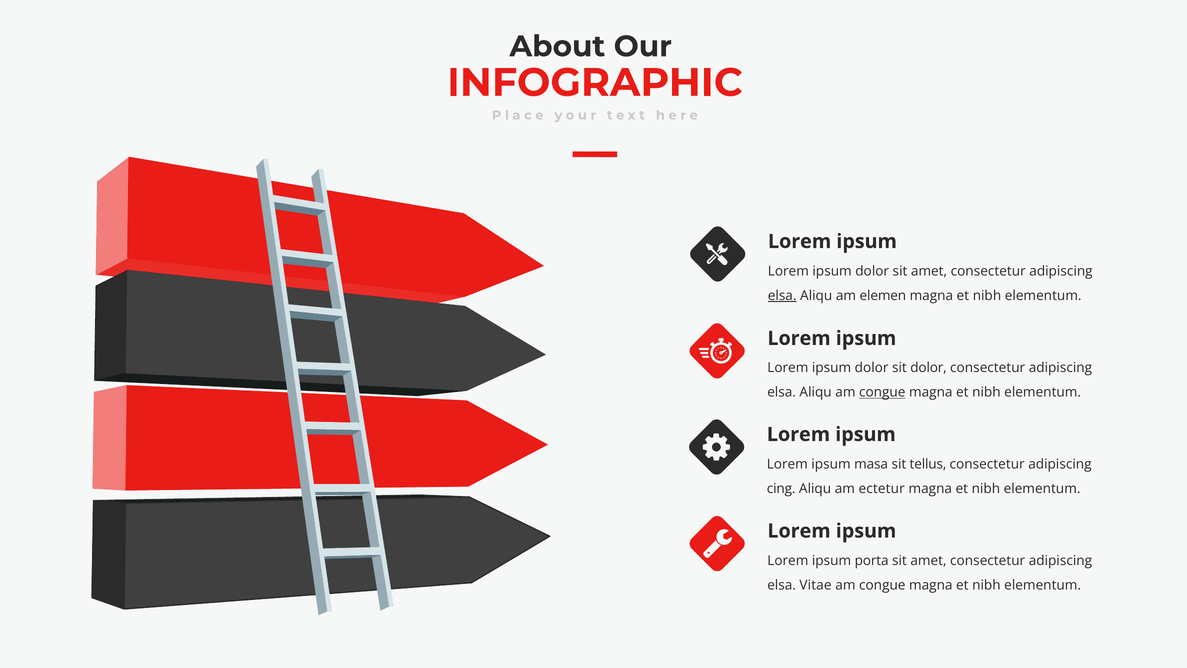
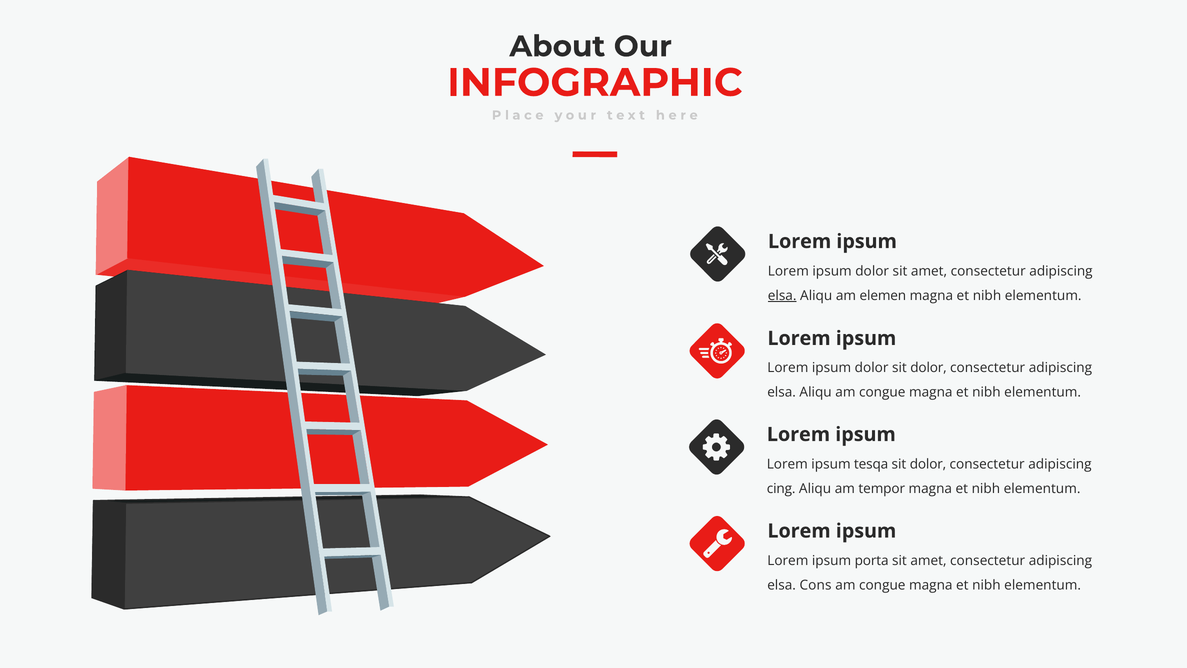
congue at (882, 392) underline: present -> none
masa: masa -> tesqa
tellus at (928, 464): tellus -> dolor
ectetur: ectetur -> tempor
Vitae: Vitae -> Cons
